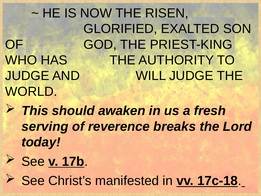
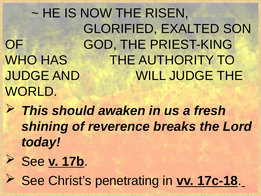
serving: serving -> shining
manifested: manifested -> penetrating
